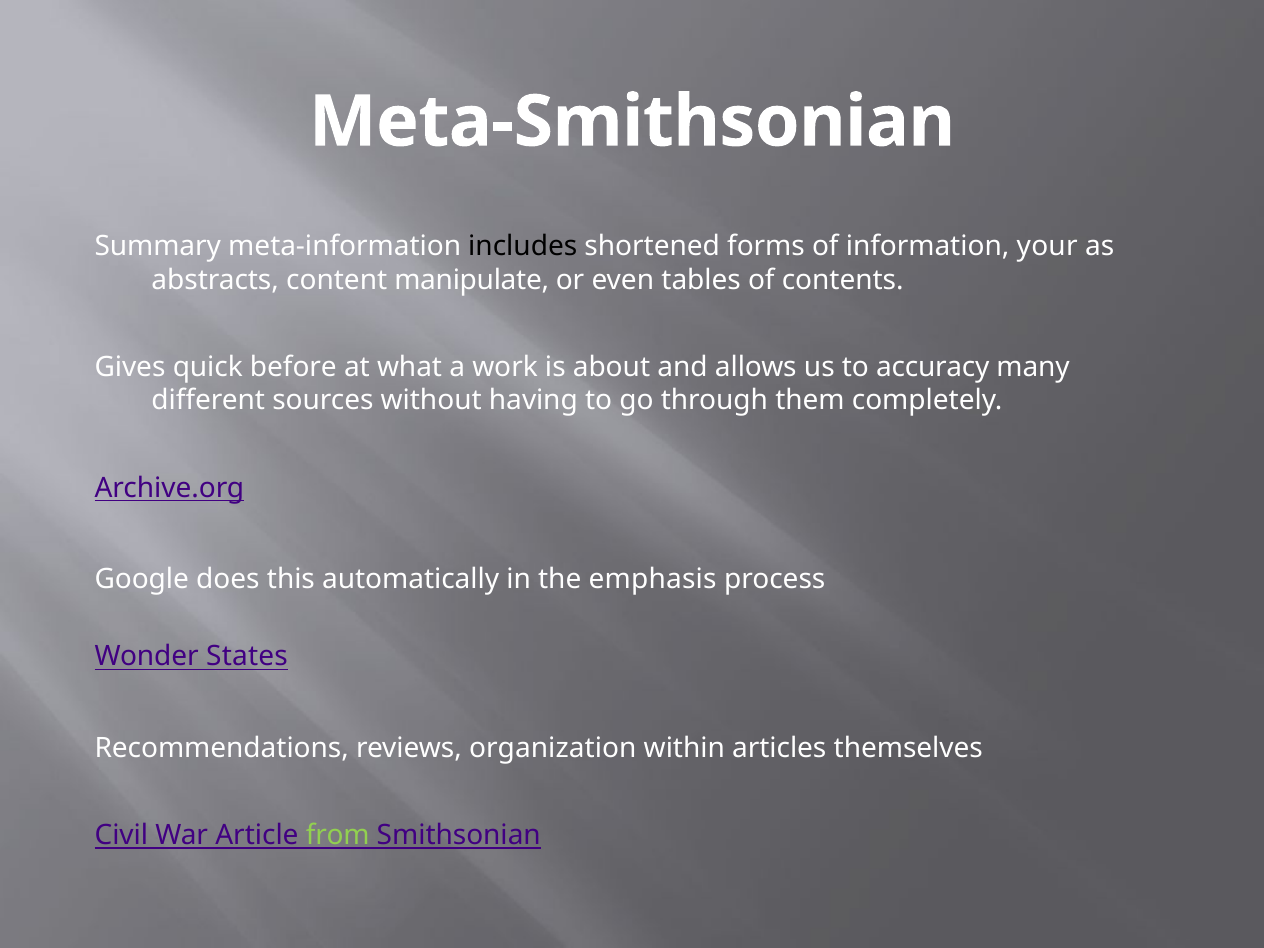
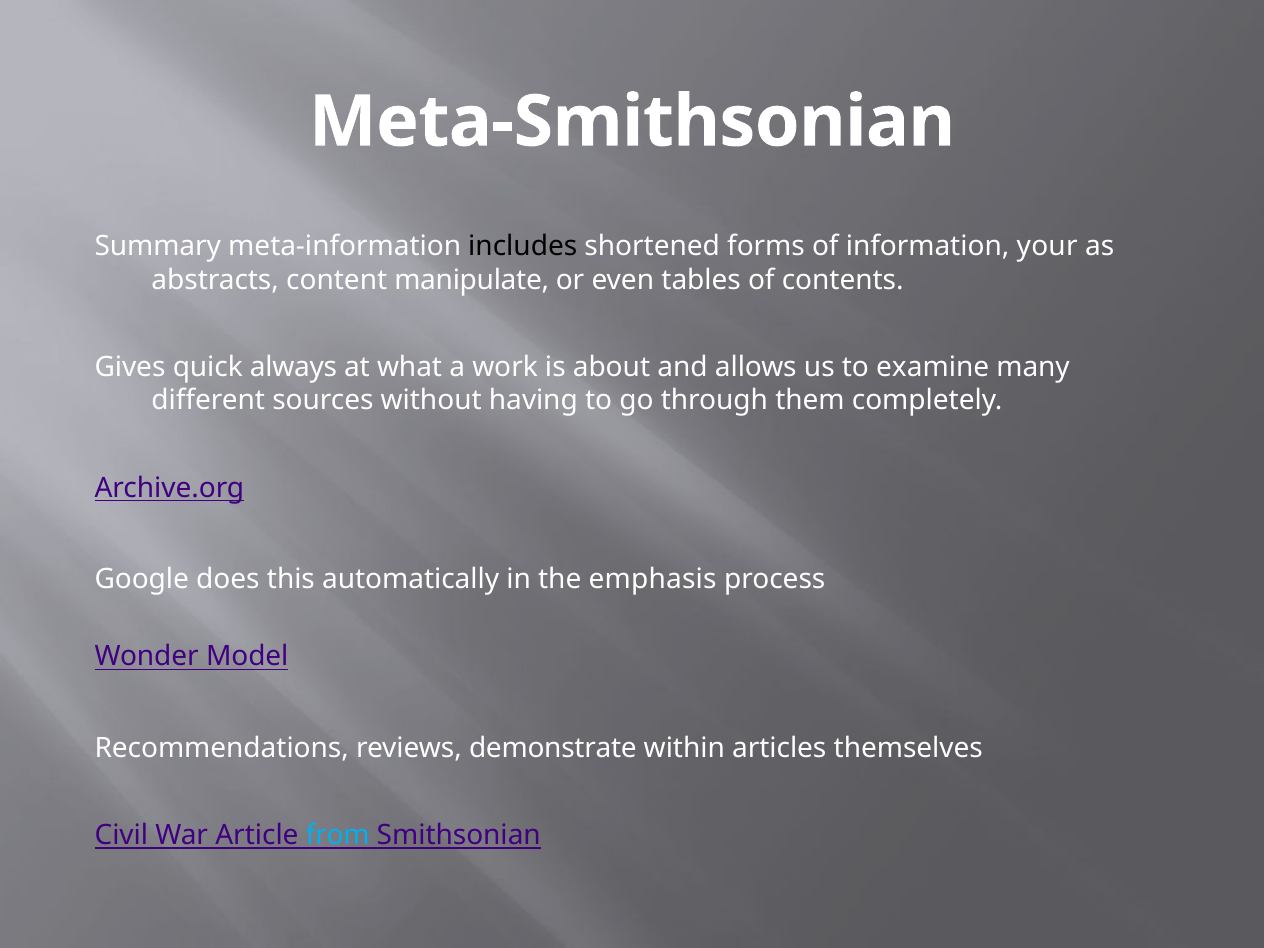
before: before -> always
accuracy: accuracy -> examine
States: States -> Model
organization: organization -> demonstrate
from colour: light green -> light blue
